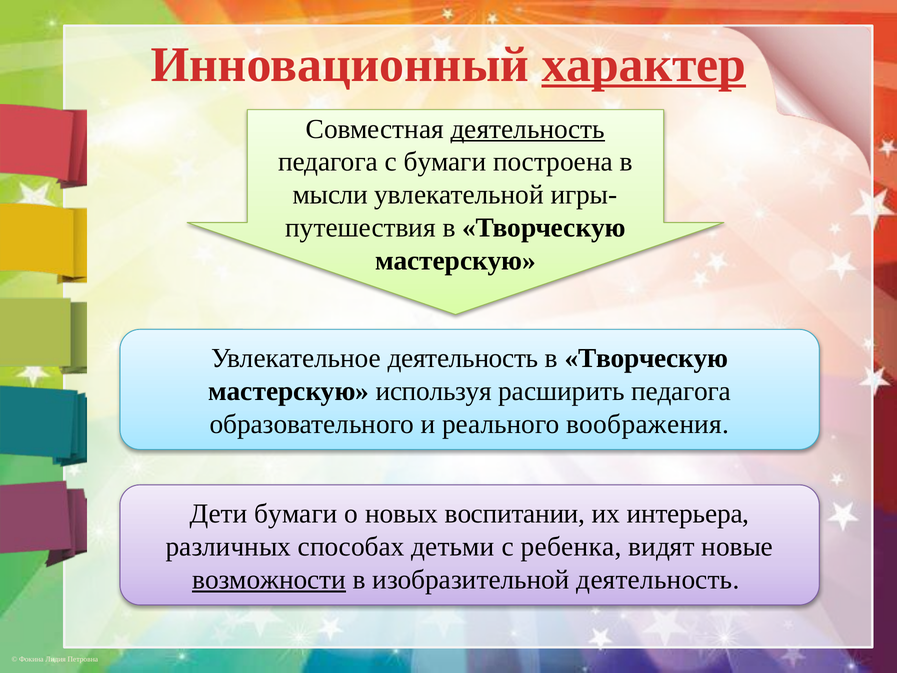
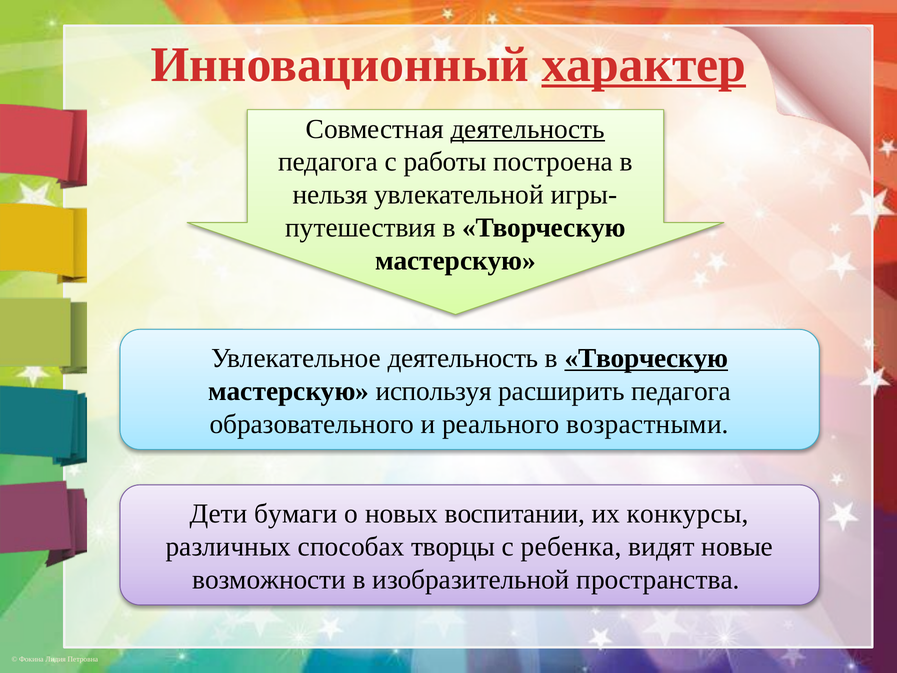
с бумаги: бумаги -> работы
мысли: мысли -> нельзя
Творческую at (646, 358) underline: none -> present
воображения: воображения -> возрастными
интерьера: интерьера -> конкурсы
детьми: детьми -> творцы
возможности underline: present -> none
изобразительной деятельность: деятельность -> пространства
